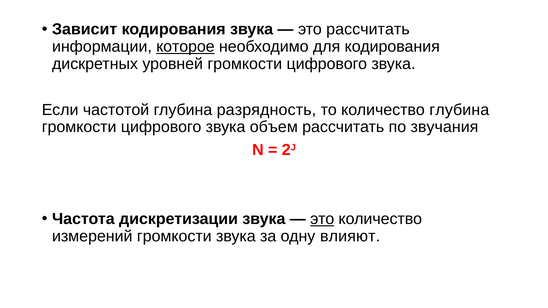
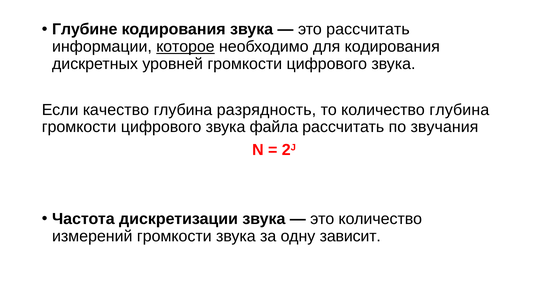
Зависит: Зависит -> Глубине
частотой: частотой -> качество
объем: объем -> файла
это at (322, 219) underline: present -> none
влияют: влияют -> зависит
